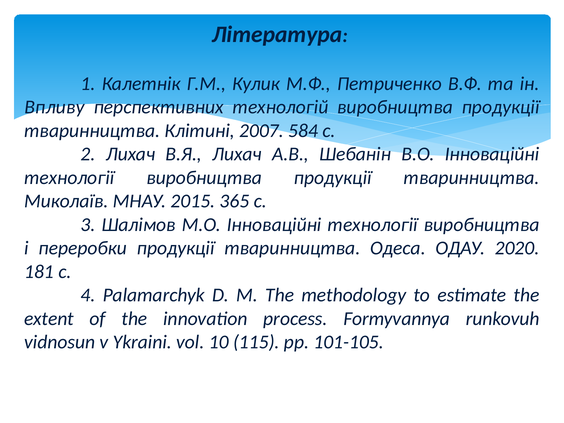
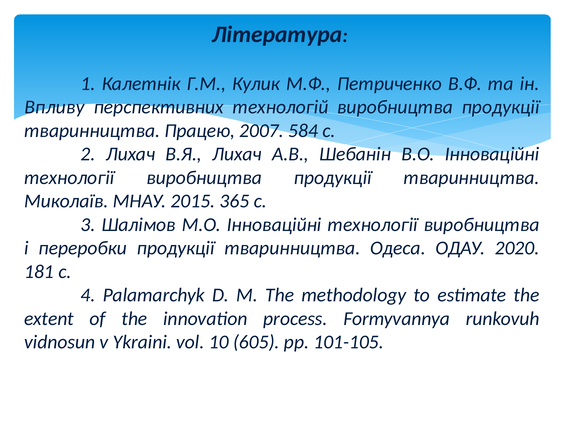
Клітині: Клітині -> Працею
115: 115 -> 605
